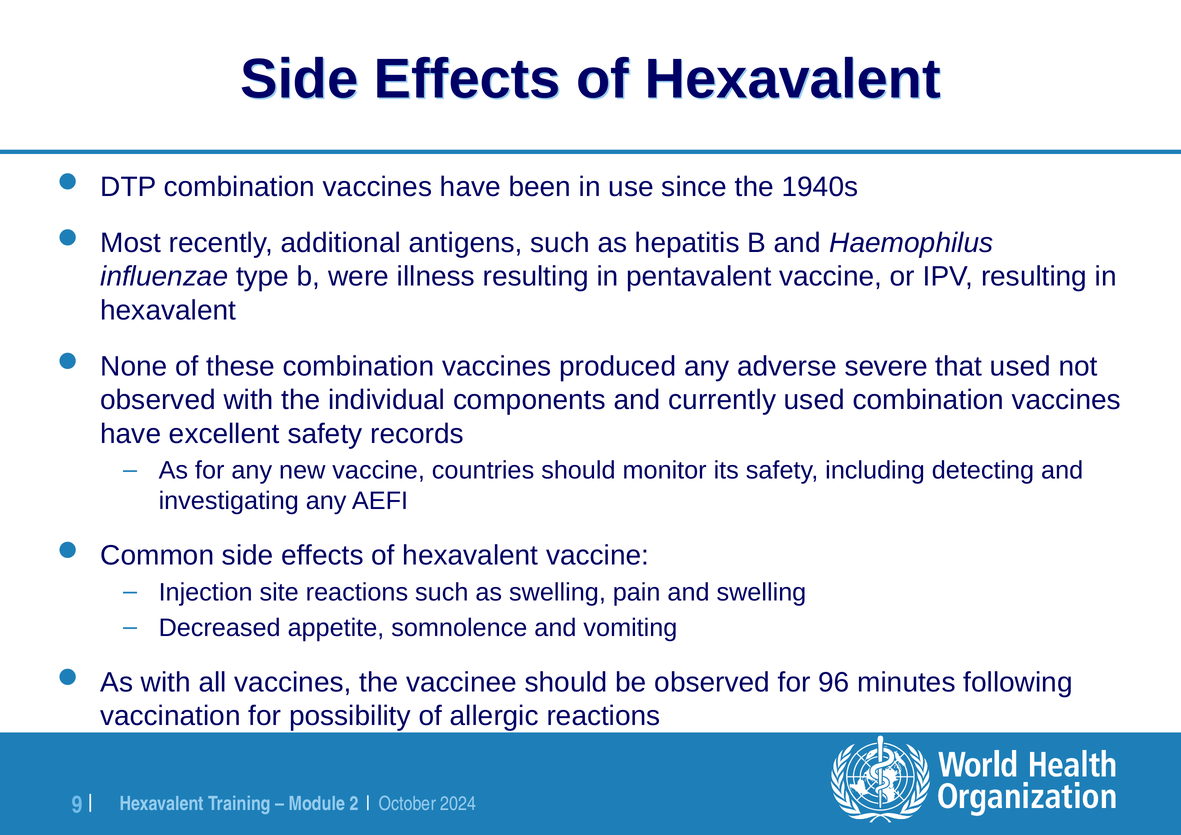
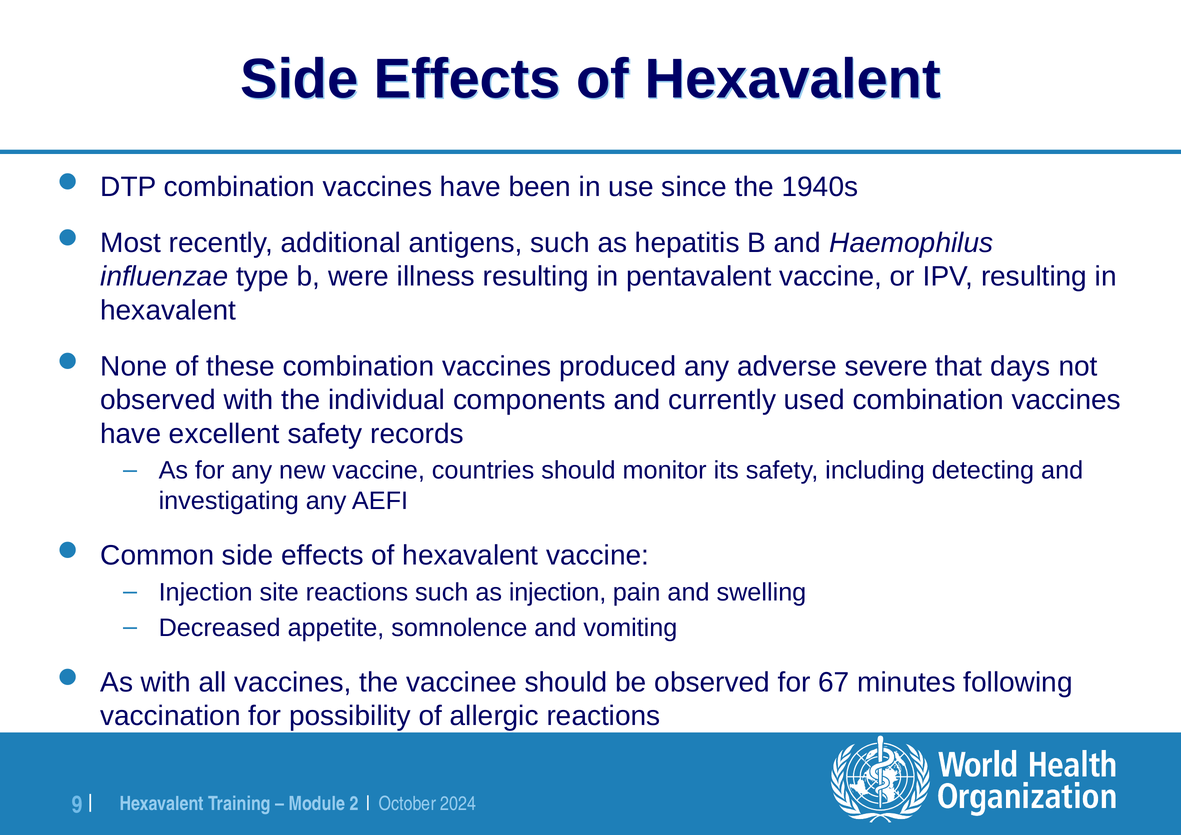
that used: used -> days
as swelling: swelling -> injection
96: 96 -> 67
